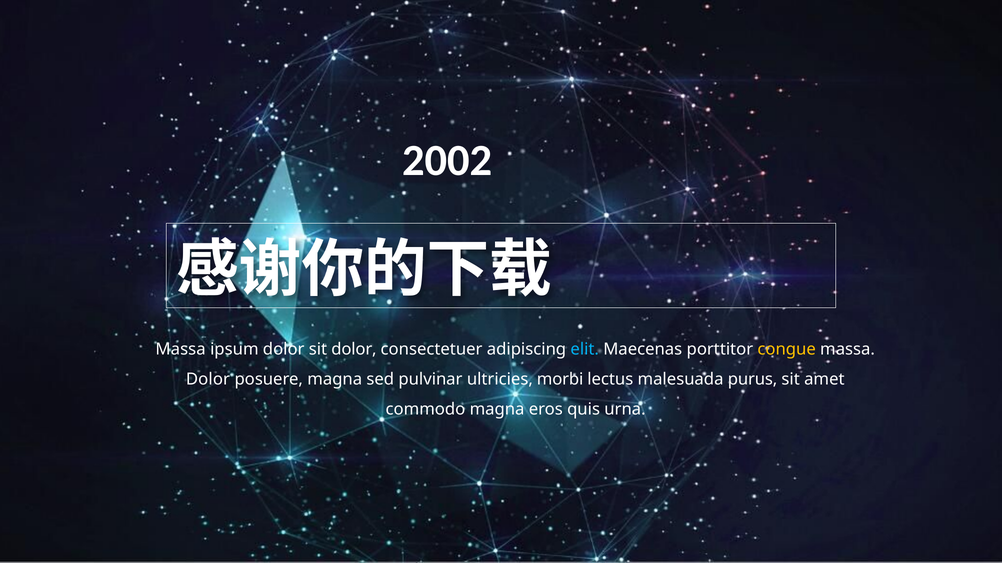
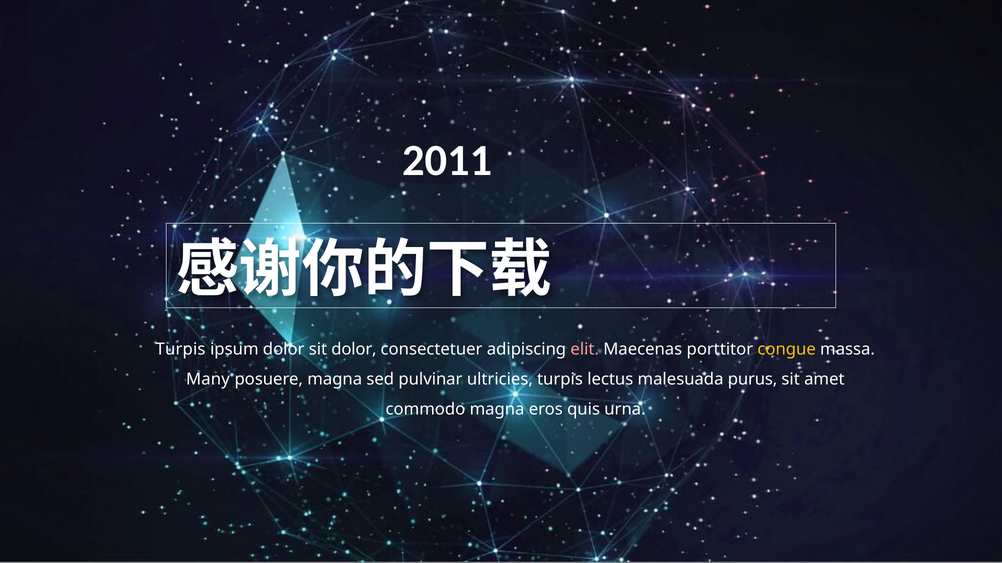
2002: 2002 -> 2011
Massa at (181, 350): Massa -> Turpis
elit colour: light blue -> pink
Dolor at (208, 380): Dolor -> Many
ultricies morbi: morbi -> turpis
